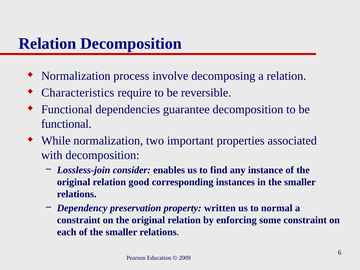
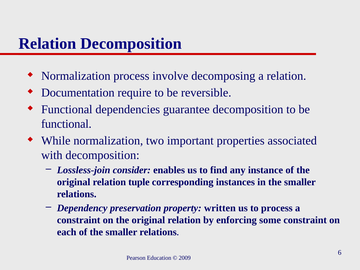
Characteristics: Characteristics -> Documentation
good: good -> tuple
to normal: normal -> process
